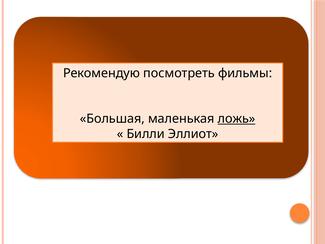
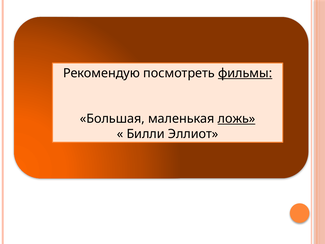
фильмы underline: none -> present
